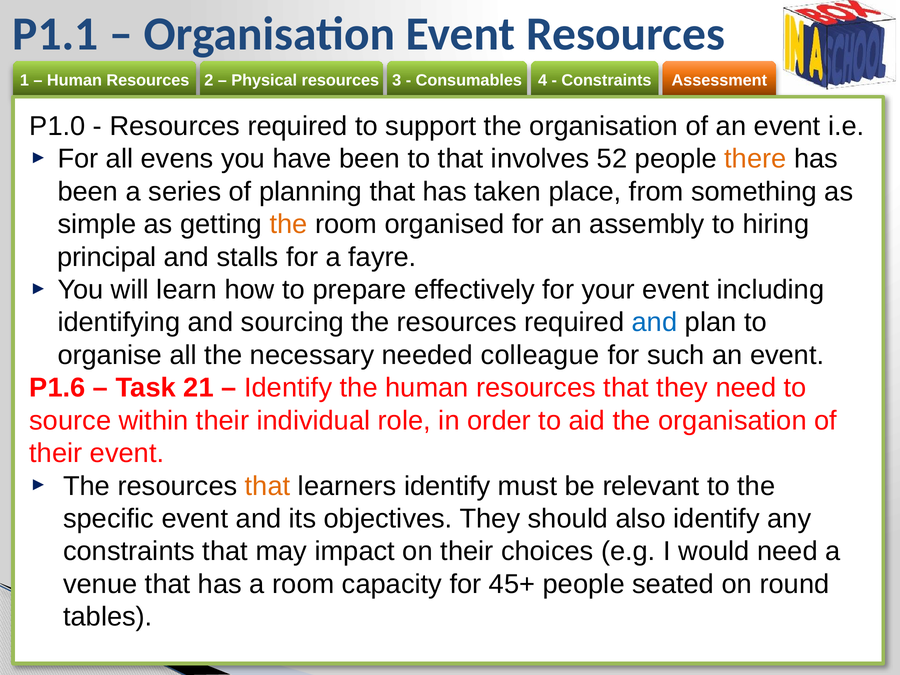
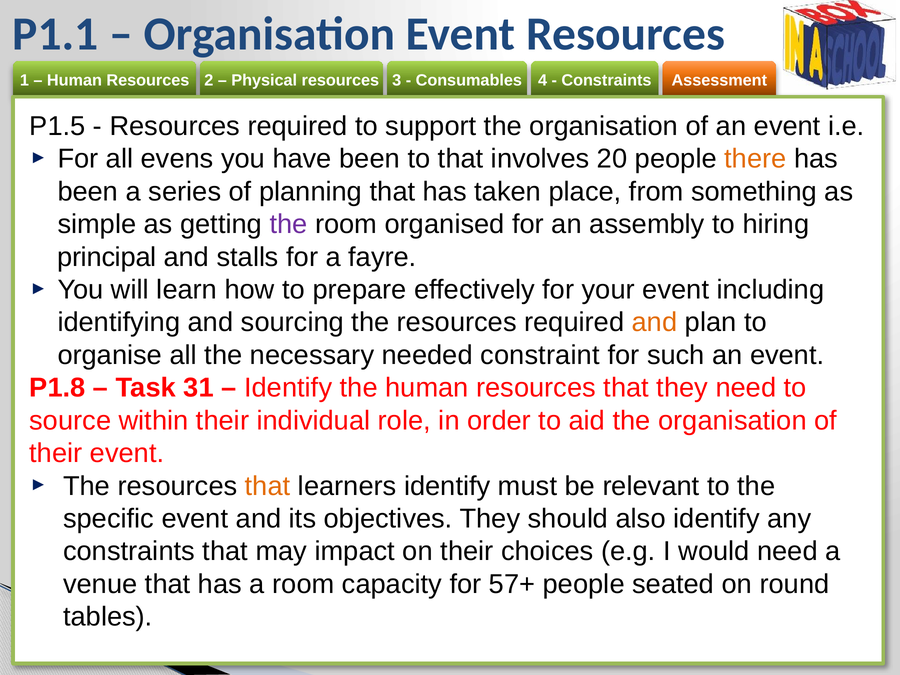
P1.0: P1.0 -> P1.5
52: 52 -> 20
the at (289, 224) colour: orange -> purple
and at (655, 322) colour: blue -> orange
colleague: colleague -> constraint
P1.6: P1.6 -> P1.8
21: 21 -> 31
45+: 45+ -> 57+
